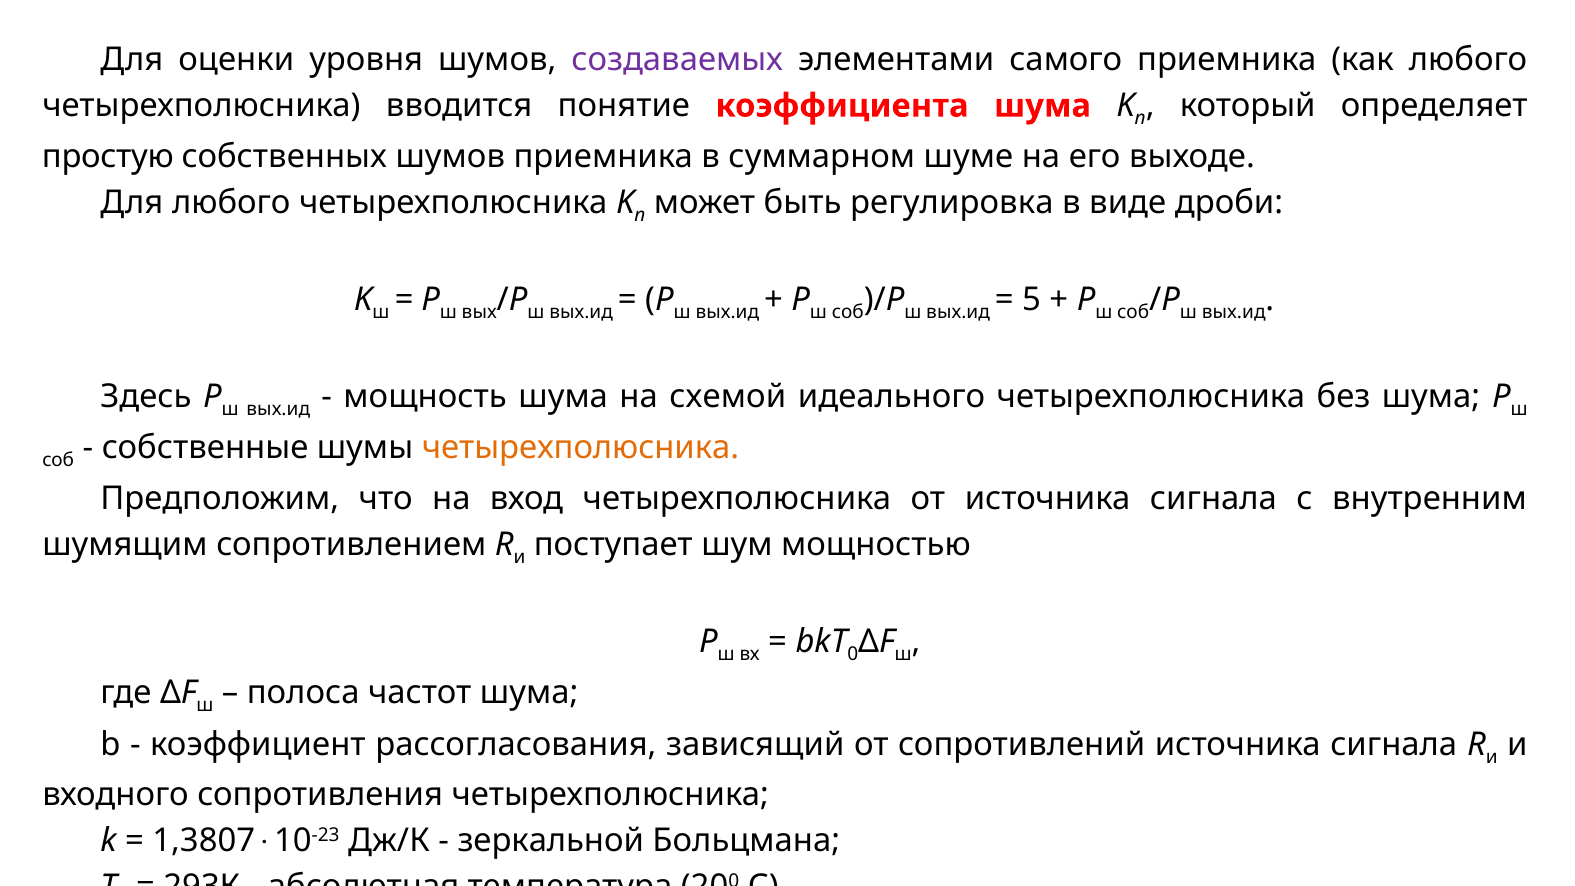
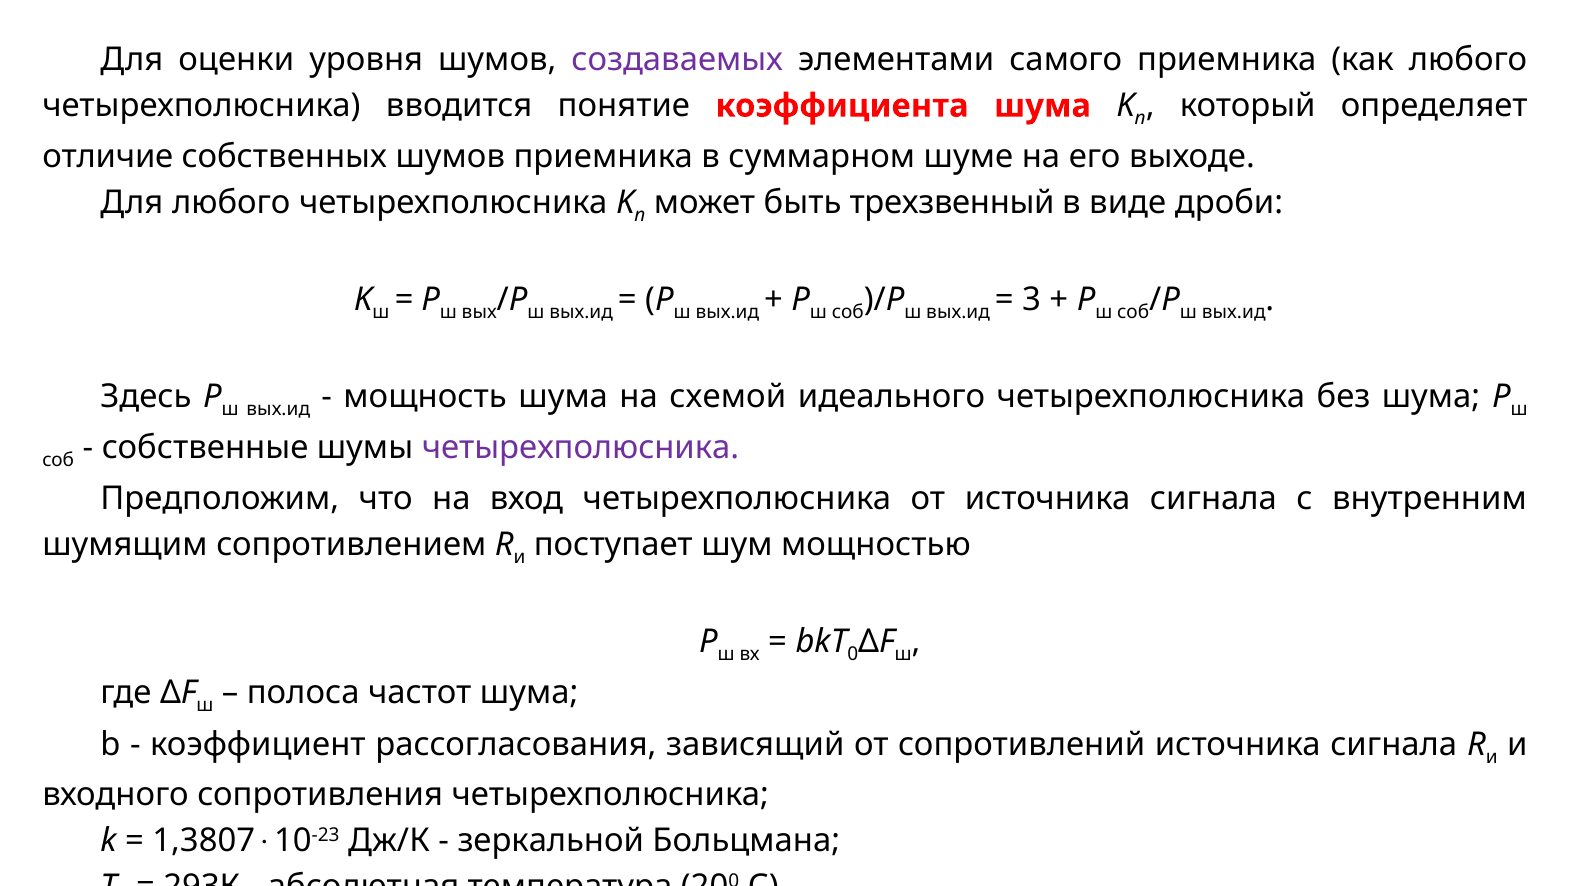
простую: простую -> отличие
регулировка: регулировка -> трехзвенный
5: 5 -> 3
четырехполюсника at (580, 448) colour: orange -> purple
